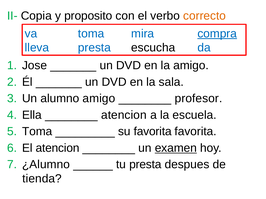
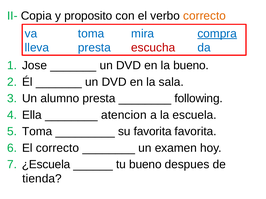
escucha colour: black -> red
la amigo: amigo -> bueno
alumno amigo: amigo -> presta
profesor: profesor -> following
El atencion: atencion -> correcto
examen underline: present -> none
¿Alumno: ¿Alumno -> ¿Escuela
tu presta: presta -> bueno
